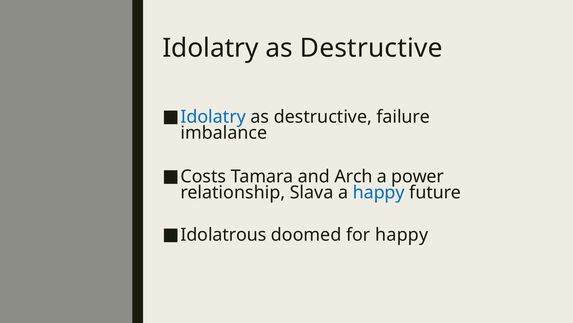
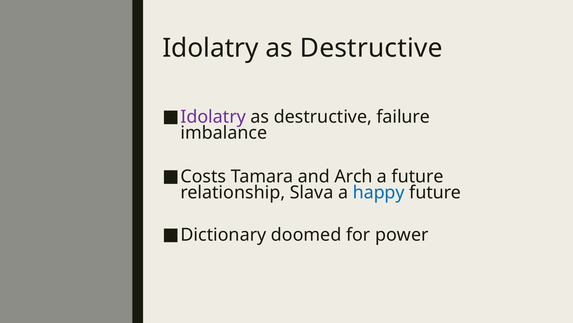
Idolatry at (213, 117) colour: blue -> purple
a power: power -> future
Idolatrous: Idolatrous -> Dictionary
for happy: happy -> power
